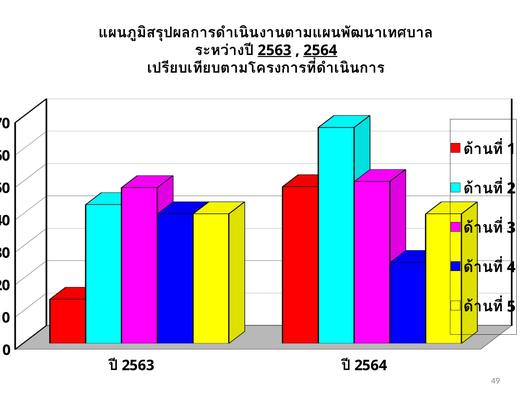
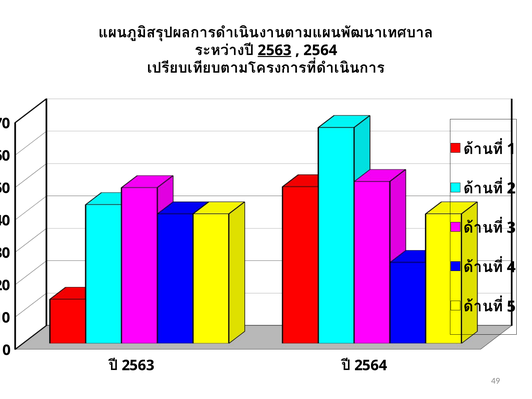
2564 at (320, 50) underline: present -> none
